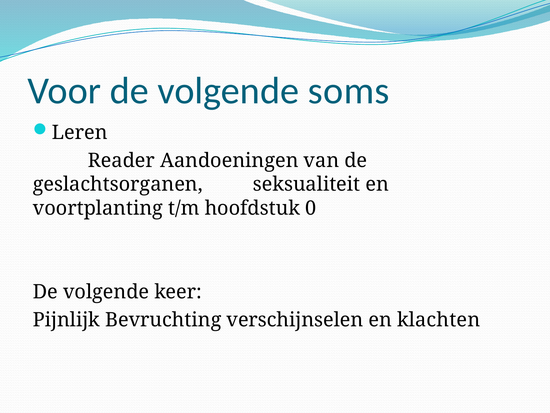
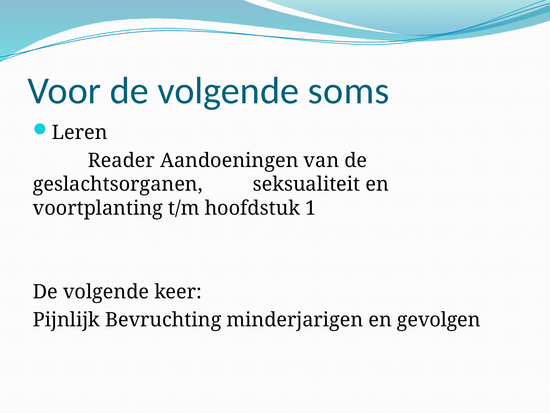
0: 0 -> 1
verschijnselen: verschijnselen -> minderjarigen
klachten: klachten -> gevolgen
